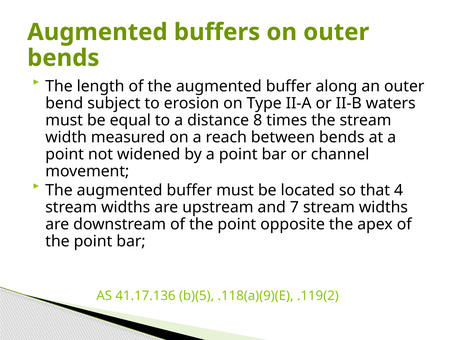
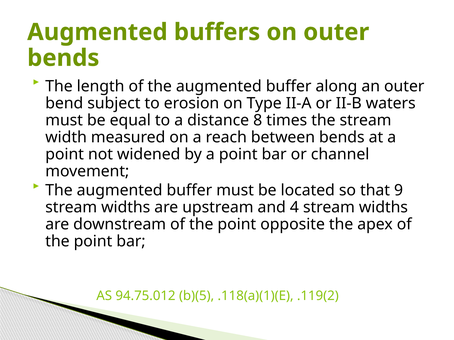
4: 4 -> 9
7: 7 -> 4
41.17.136: 41.17.136 -> 94.75.012
.118(a)(9)(E: .118(a)(9)(E -> .118(a)(1)(E
